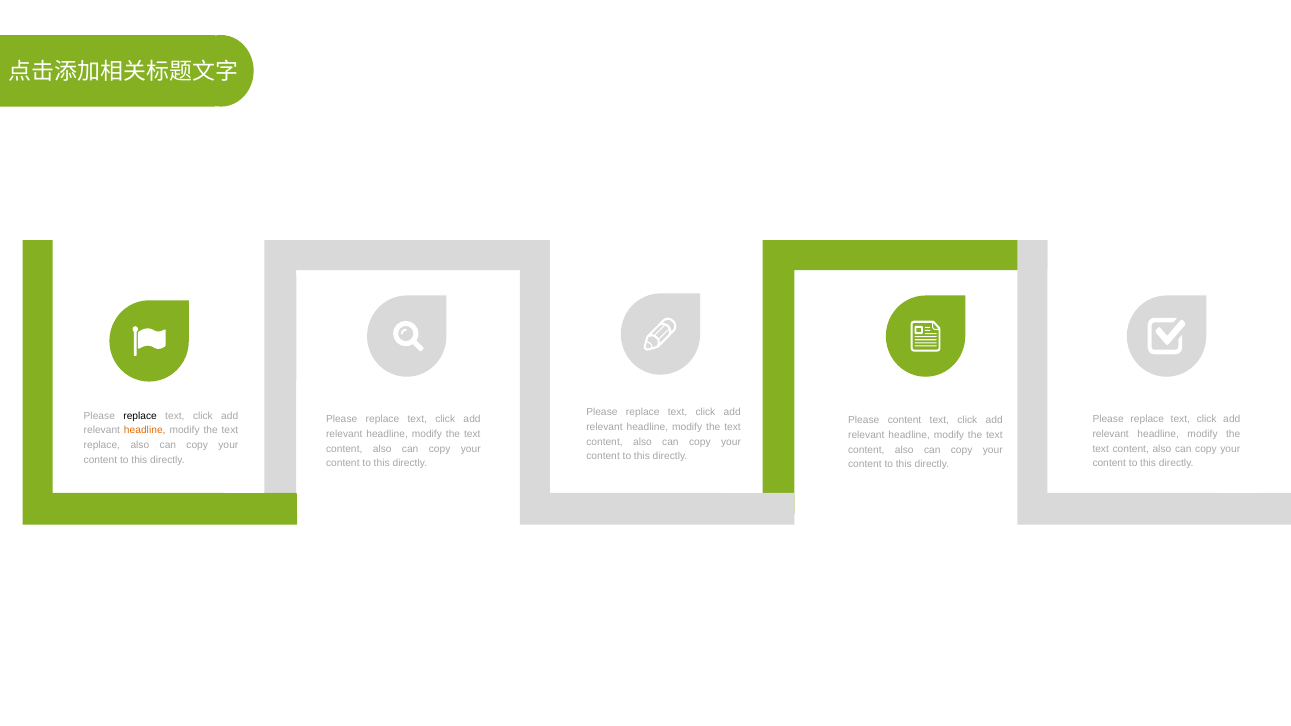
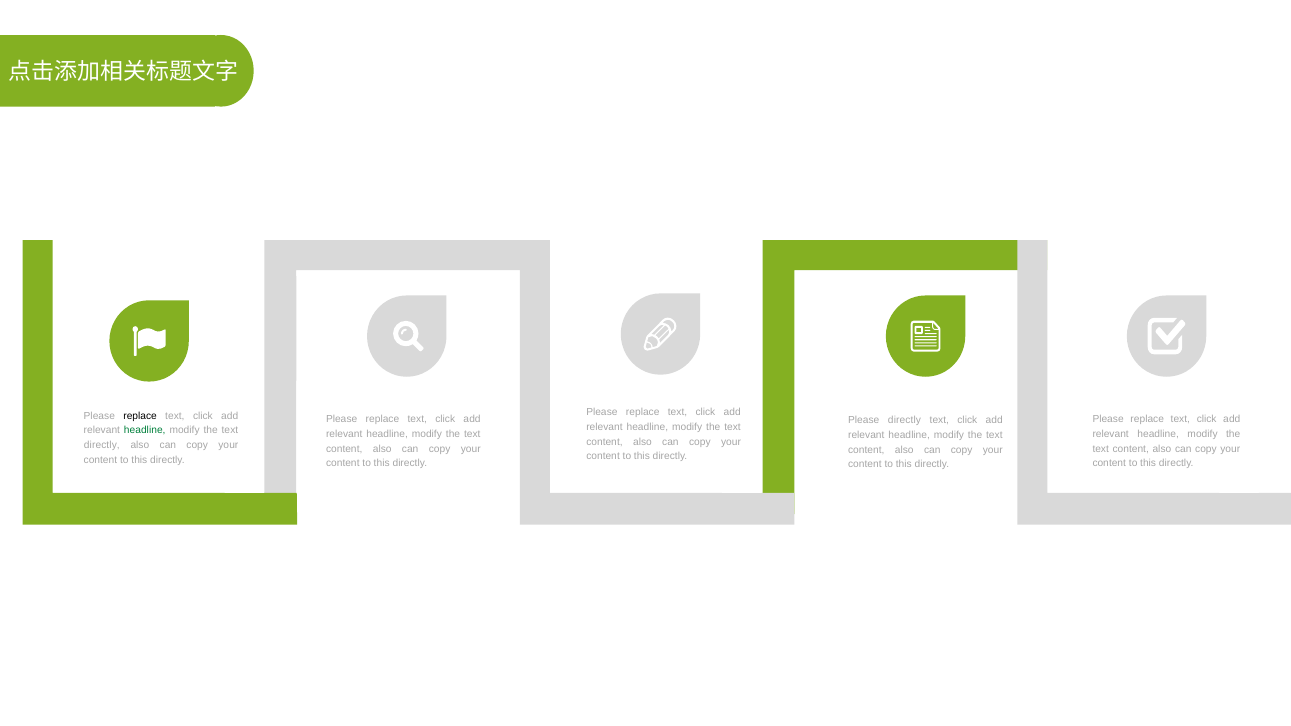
Please content: content -> directly
headline at (145, 431) colour: orange -> green
replace at (102, 445): replace -> directly
